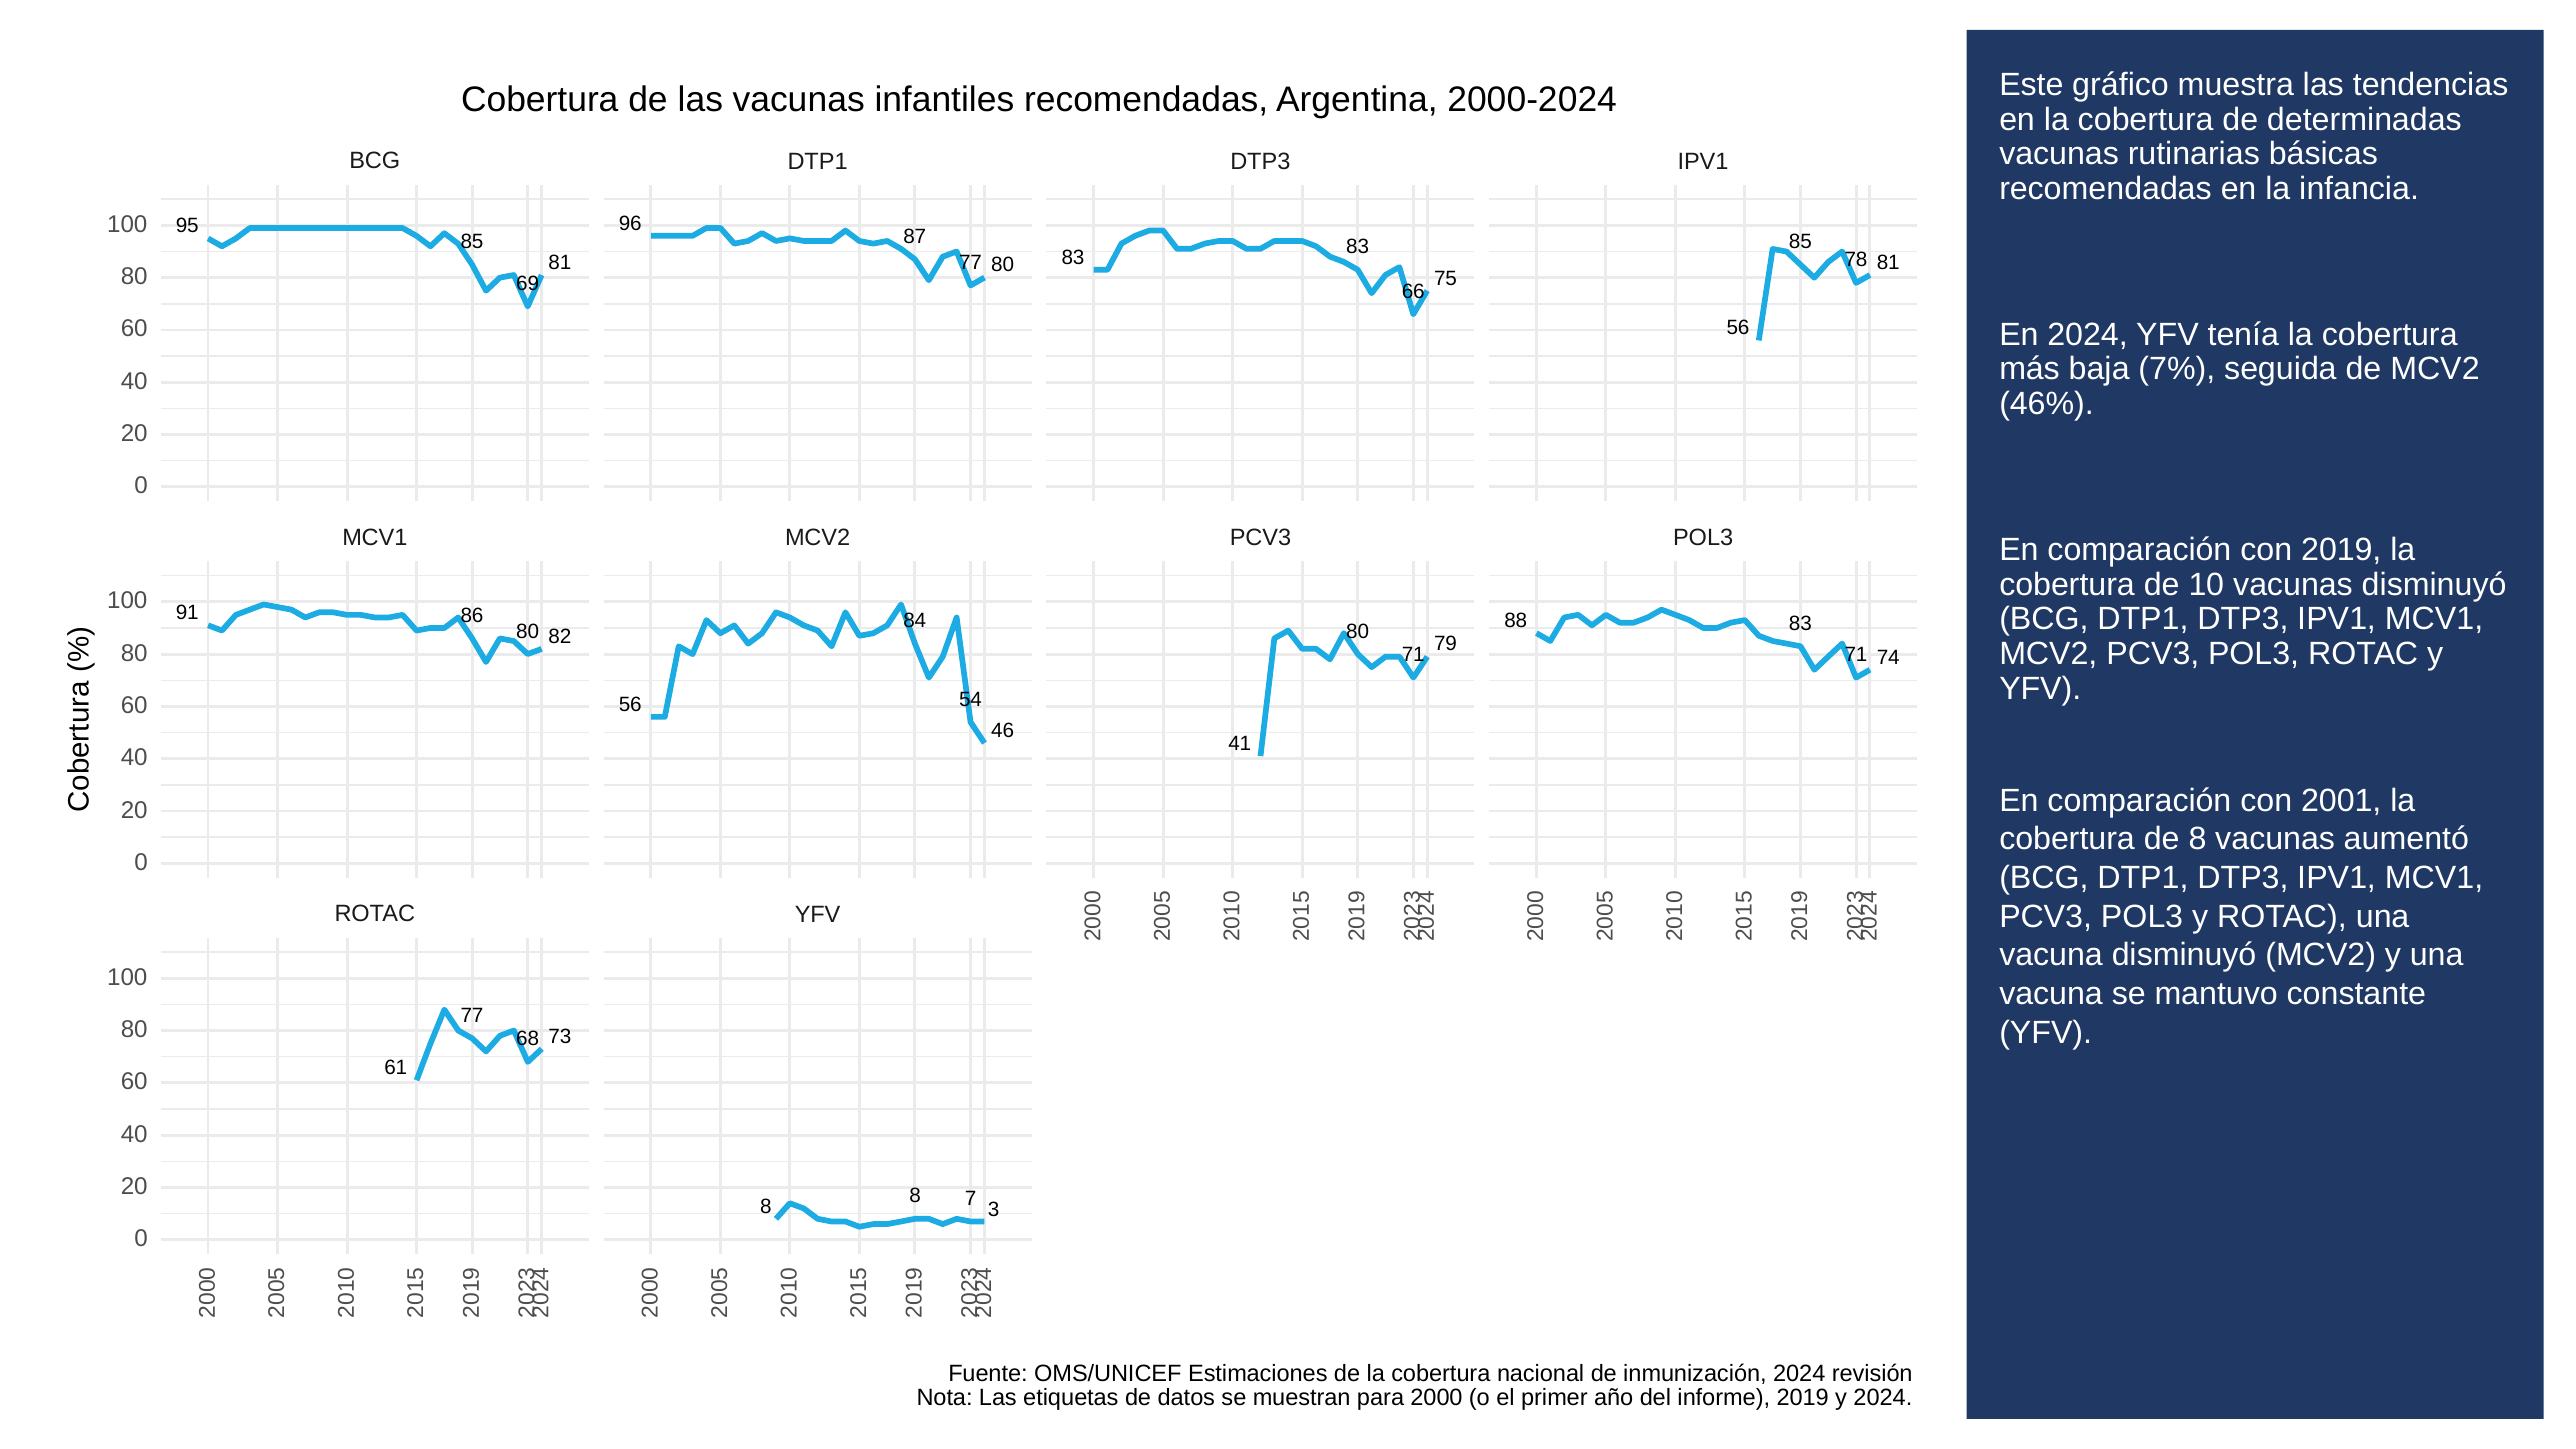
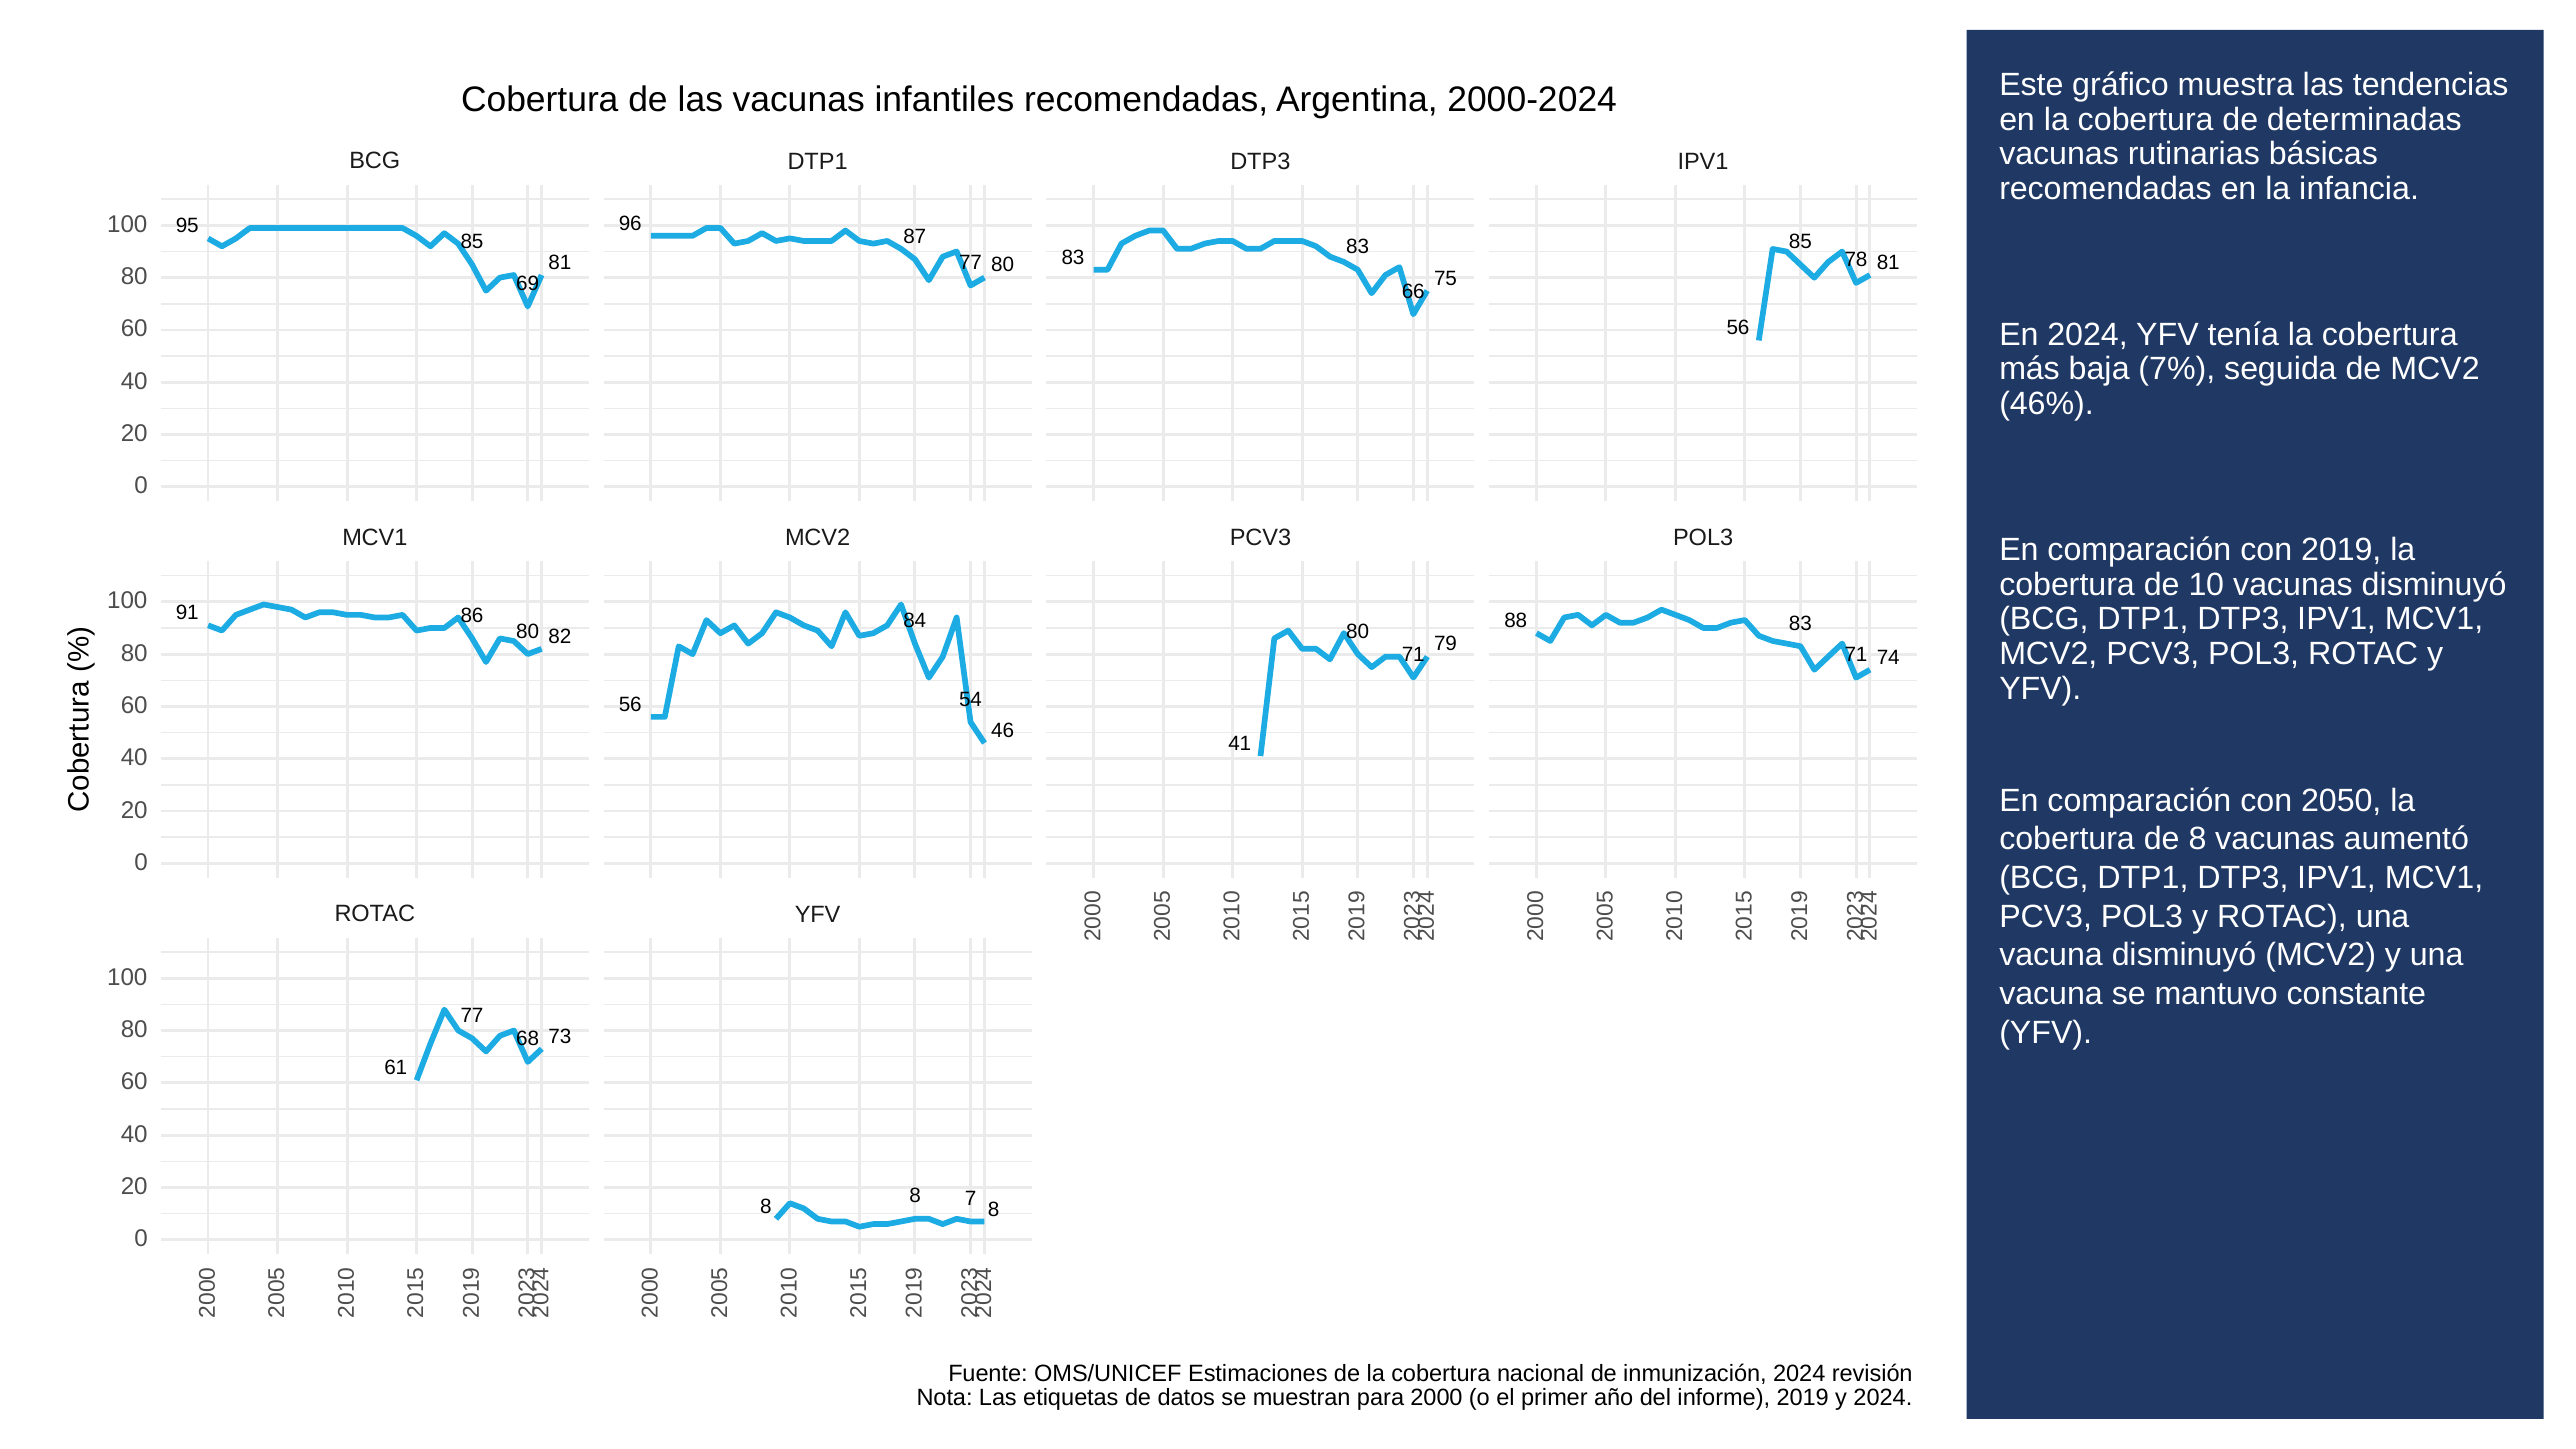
2001: 2001 -> 2050
3 at (994, 1209): 3 -> 8
